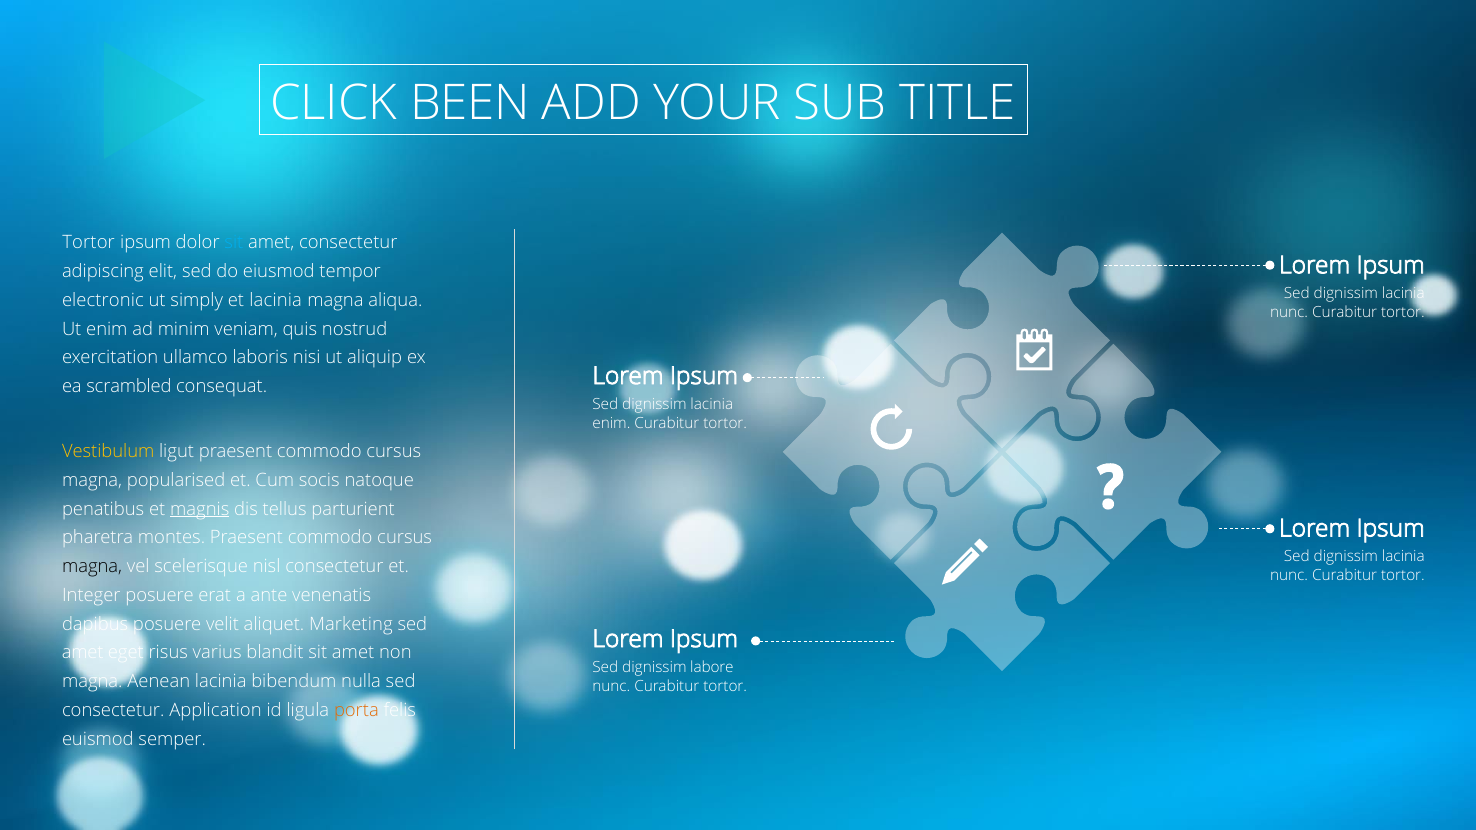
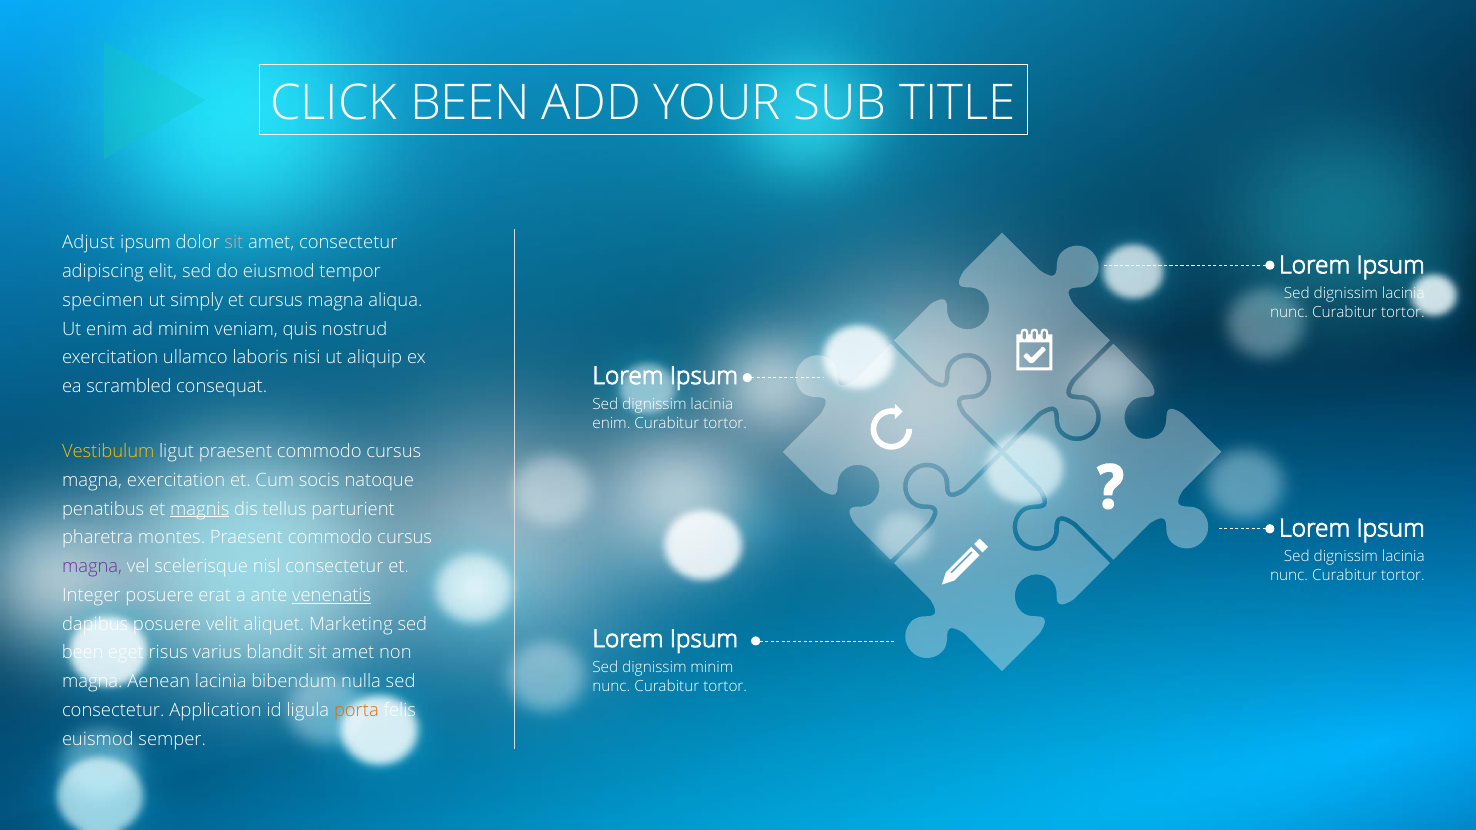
Tortor at (89, 243): Tortor -> Adjust
sit at (234, 243) colour: light blue -> pink
electronic: electronic -> specimen
et lacinia: lacinia -> cursus
magna popularised: popularised -> exercitation
magna at (92, 567) colour: black -> purple
venenatis underline: none -> present
amet at (83, 653): amet -> been
dignissim labore: labore -> minim
